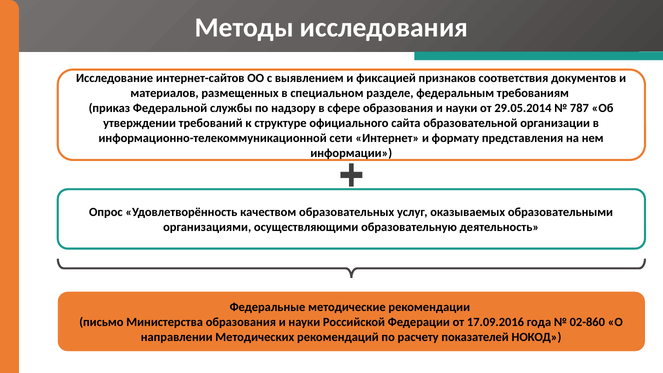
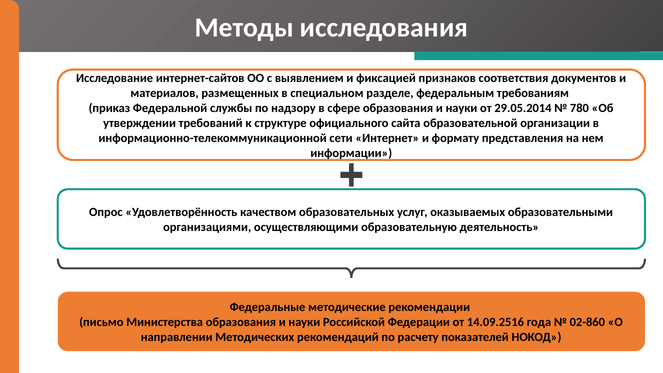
787: 787 -> 780
17.09.2016: 17.09.2016 -> 14.09.2516
